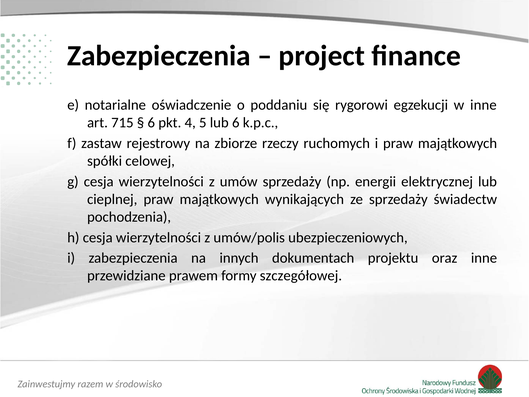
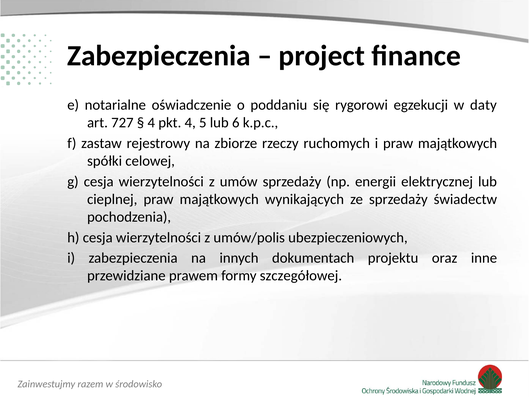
w inne: inne -> daty
715: 715 -> 727
6 at (151, 123): 6 -> 4
